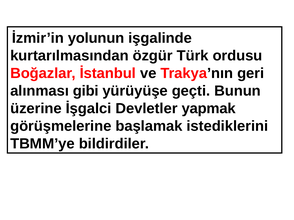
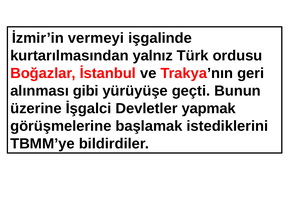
yolunun: yolunun -> vermeyi
özgür: özgür -> yalnız
